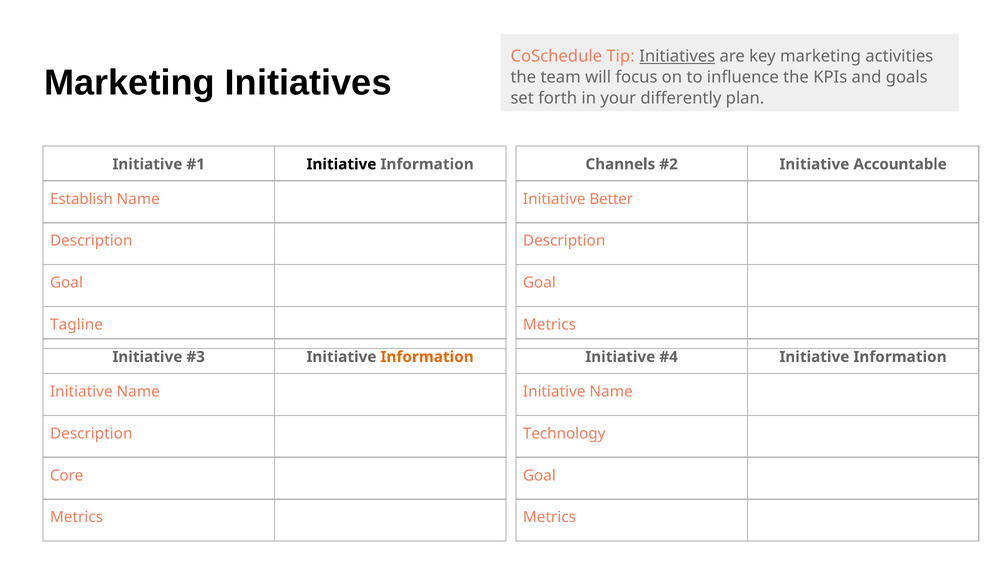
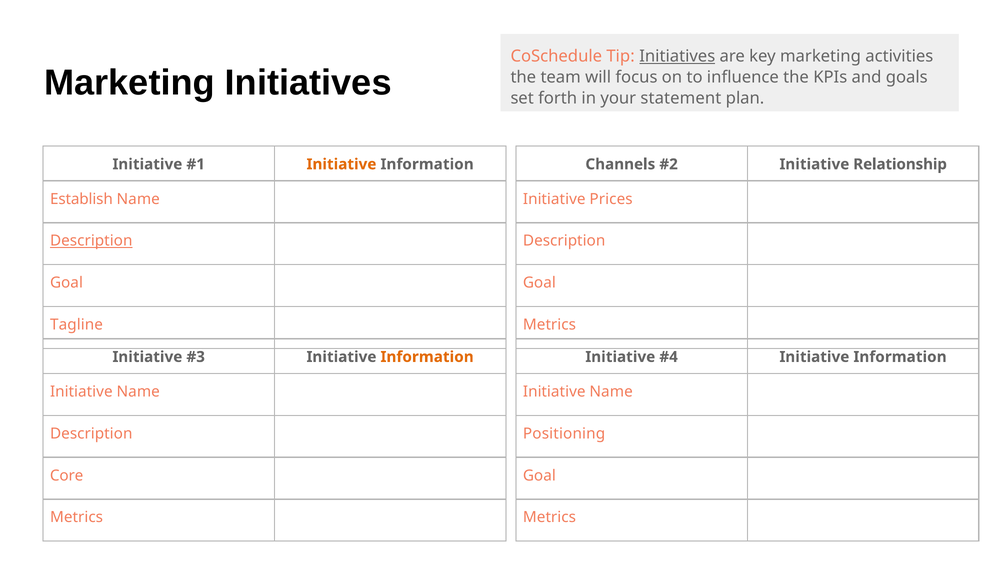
differently: differently -> statement
Initiative at (341, 164) colour: black -> orange
Accountable: Accountable -> Relationship
Better: Better -> Prices
Description at (91, 241) underline: none -> present
Technology: Technology -> Positioning
